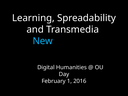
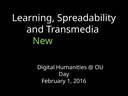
New colour: light blue -> light green
